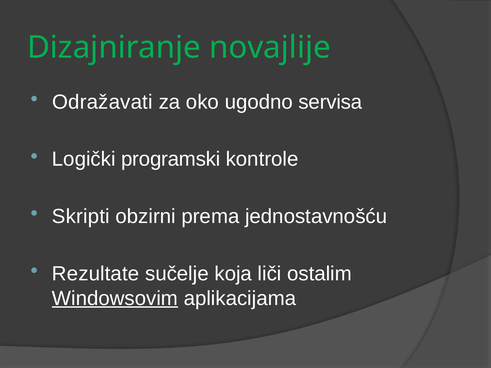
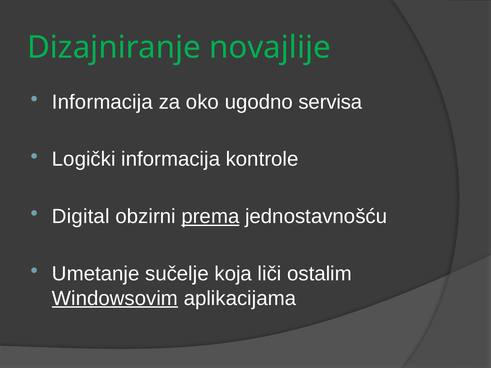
Odražavati at (102, 102): Odražavati -> Informacija
Logički programski: programski -> informacija
Skripti: Skripti -> Digital
prema underline: none -> present
Rezultate: Rezultate -> Umetanje
